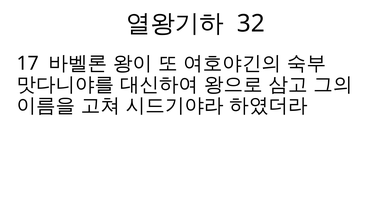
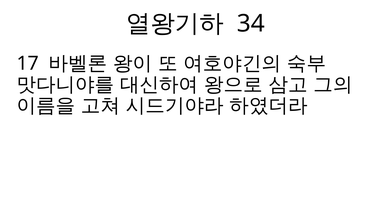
32: 32 -> 34
